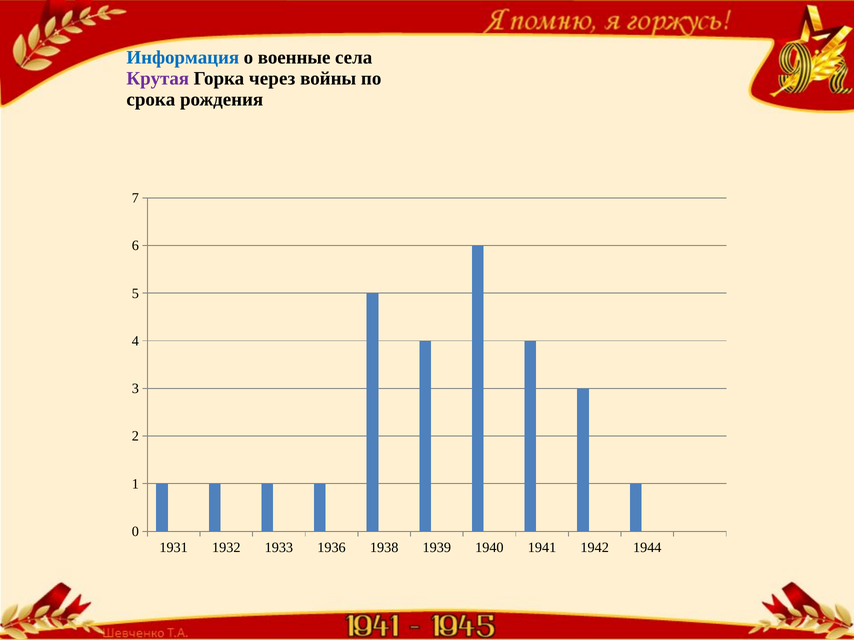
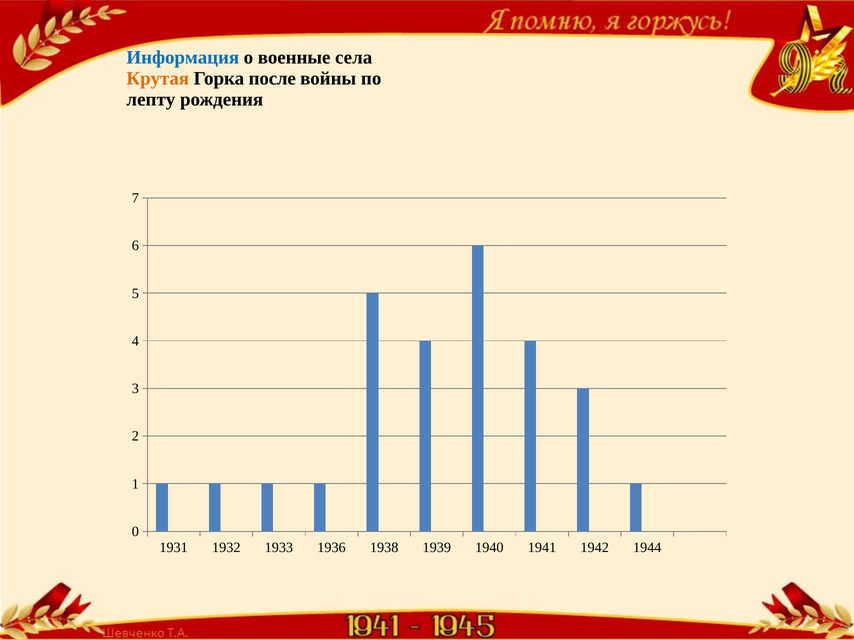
Крутая colour: purple -> orange
через: через -> после
срока: срока -> лепту
